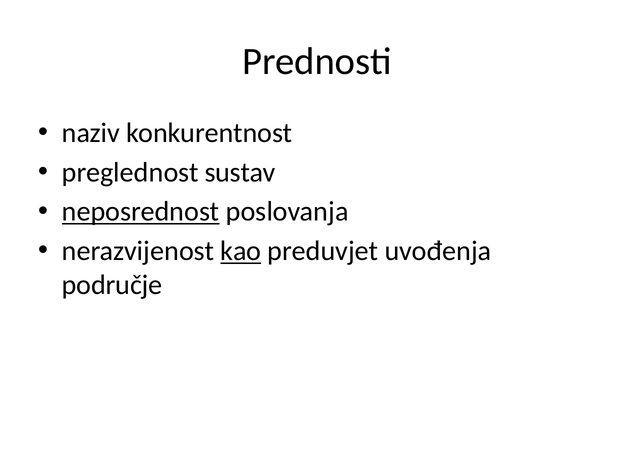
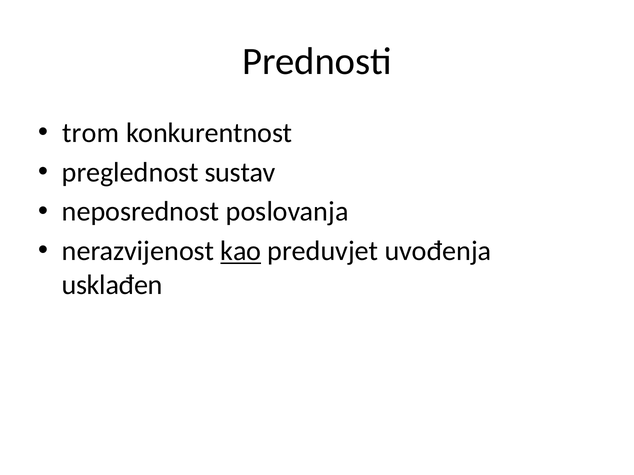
naziv: naziv -> trom
neposrednost underline: present -> none
područje: područje -> usklađen
